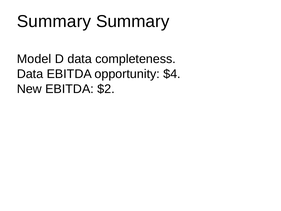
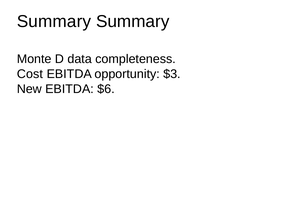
Model: Model -> Monte
Data at (30, 74): Data -> Cost
$4: $4 -> $3
$2: $2 -> $6
